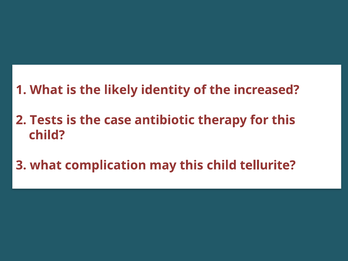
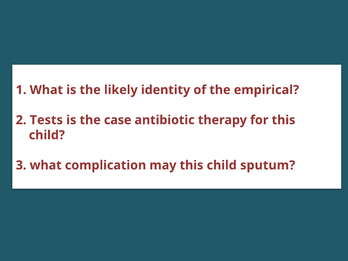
increased: increased -> empirical
tellurite: tellurite -> sputum
